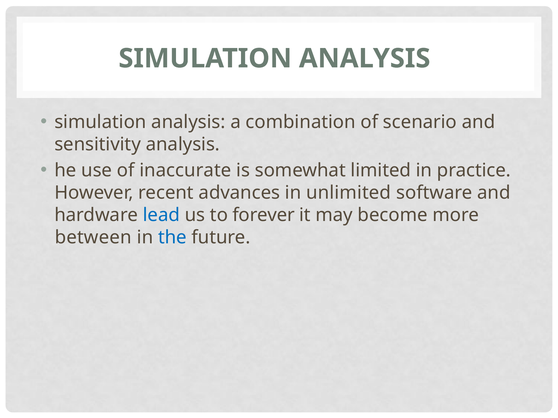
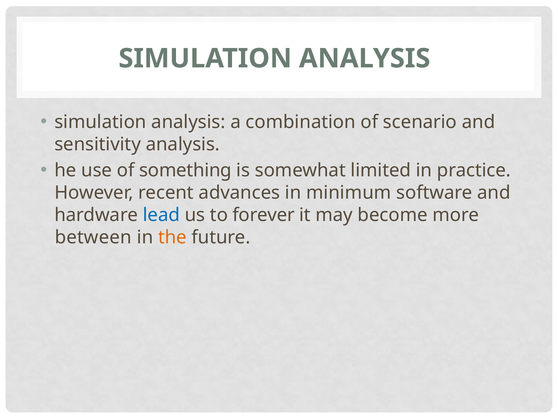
inaccurate: inaccurate -> something
unlimited: unlimited -> minimum
the colour: blue -> orange
